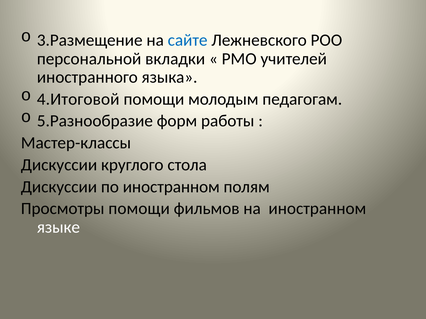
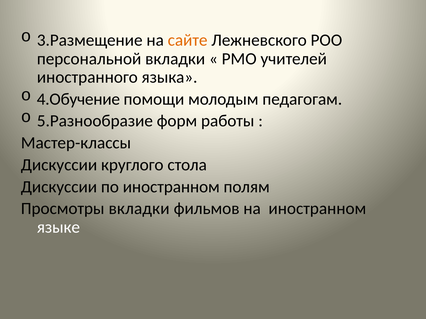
сайте colour: blue -> orange
4.Итоговой: 4.Итоговой -> 4.Обучение
Просмотры помощи: помощи -> вкладки
